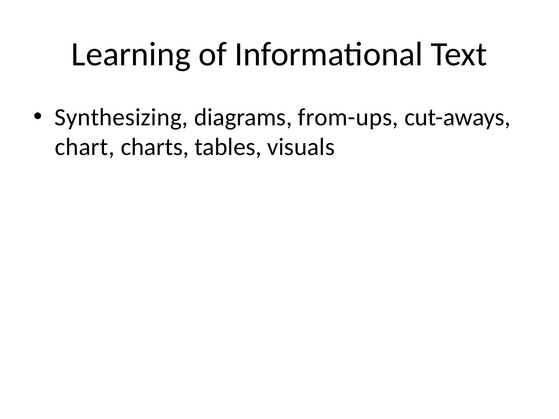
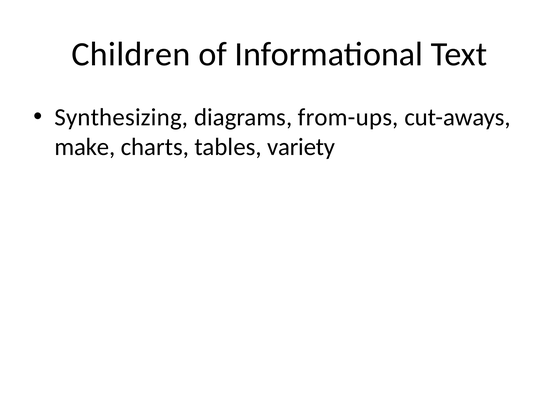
Learning: Learning -> Children
chart: chart -> make
visuals: visuals -> variety
